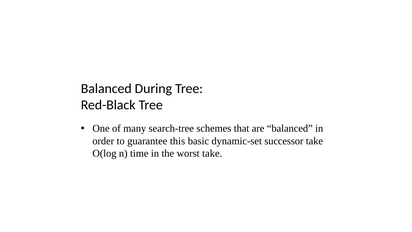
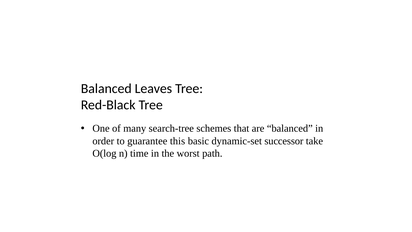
During: During -> Leaves
worst take: take -> path
